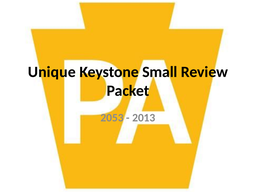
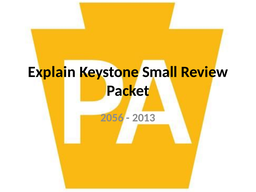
Unique: Unique -> Explain
2053: 2053 -> 2056
